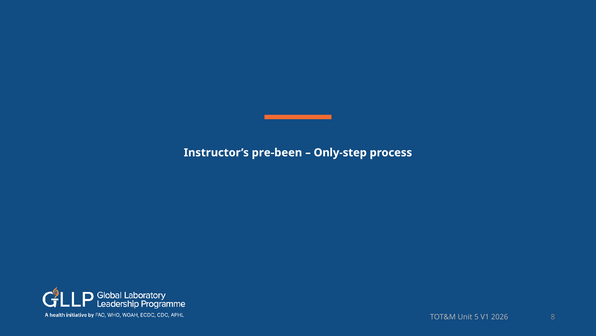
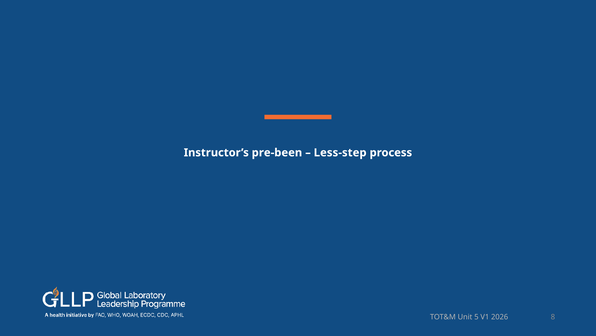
Only-step: Only-step -> Less-step
